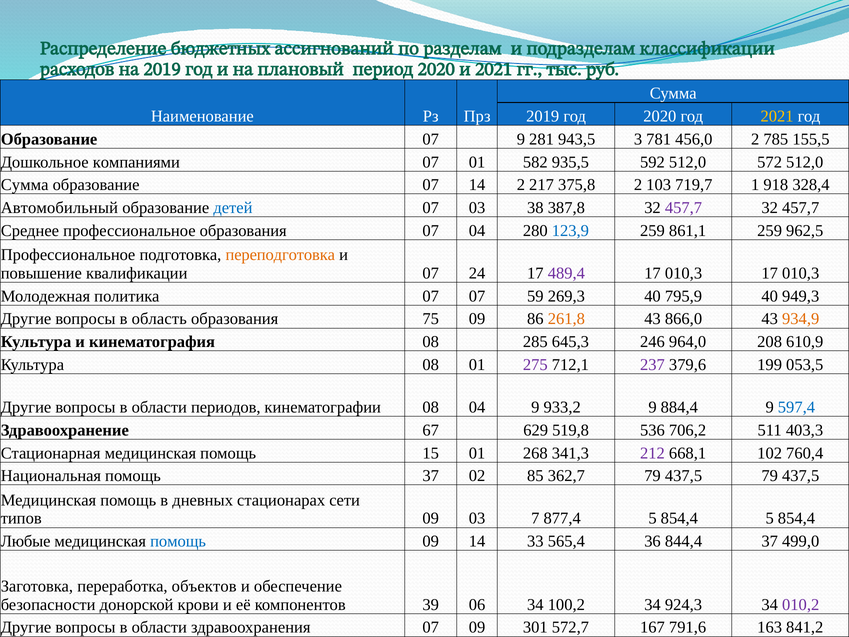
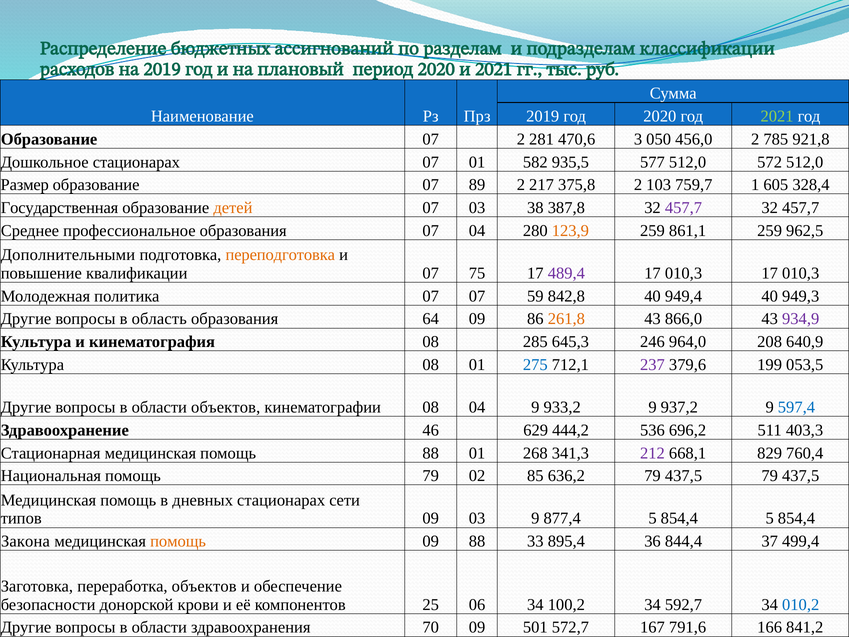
2021 at (777, 116) colour: yellow -> light green
07 9: 9 -> 2
943,5: 943,5 -> 470,6
781: 781 -> 050
155,5: 155,5 -> 921,8
Дошкольное компаниями: компаниями -> стационарах
592: 592 -> 577
Сумма at (25, 185): Сумма -> Размер
07 14: 14 -> 89
719,7: 719,7 -> 759,7
918: 918 -> 605
Автомобильный: Автомобильный -> Государственная
детей colour: blue -> orange
123,9 colour: blue -> orange
Профессиональное at (68, 255): Профессиональное -> Дополнительными
24: 24 -> 75
269,3: 269,3 -> 842,8
795,9: 795,9 -> 949,4
75: 75 -> 64
934,9 colour: orange -> purple
610,9: 610,9 -> 640,9
275 colour: purple -> blue
области периодов: периодов -> объектов
884,4: 884,4 -> 937,2
67: 67 -> 46
519,8: 519,8 -> 444,2
706,2: 706,2 -> 696,2
помощь 15: 15 -> 88
102: 102 -> 829
помощь 37: 37 -> 79
362,7: 362,7 -> 636,2
03 7: 7 -> 9
Любые: Любые -> Закона
помощь at (178, 541) colour: blue -> orange
09 14: 14 -> 88
565,4: 565,4 -> 895,4
499,0: 499,0 -> 499,4
39: 39 -> 25
924,3: 924,3 -> 592,7
010,2 colour: purple -> blue
здравоохранения 07: 07 -> 70
301: 301 -> 501
163: 163 -> 166
